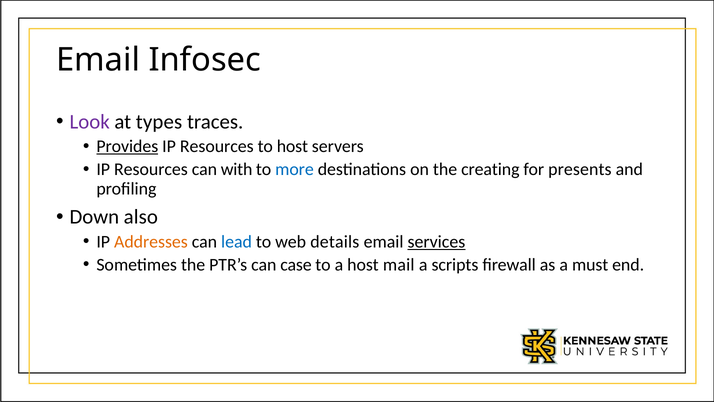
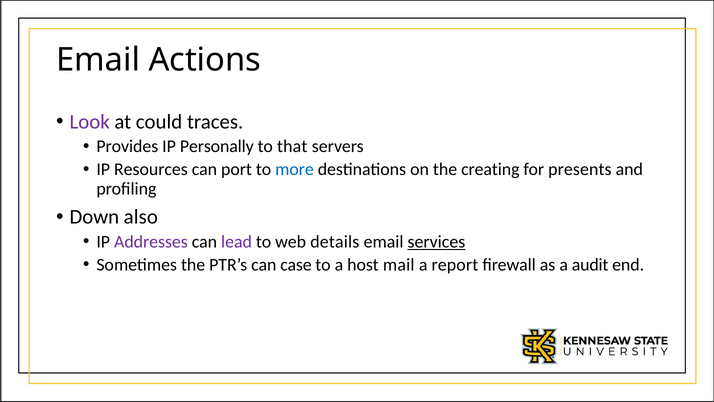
Infosec: Infosec -> Actions
types: types -> could
Provides underline: present -> none
Resources at (217, 146): Resources -> Personally
to host: host -> that
with: with -> port
Addresses colour: orange -> purple
lead colour: blue -> purple
scripts: scripts -> report
must: must -> audit
